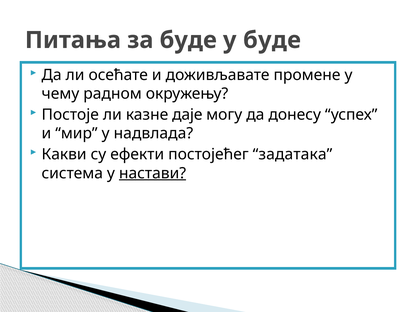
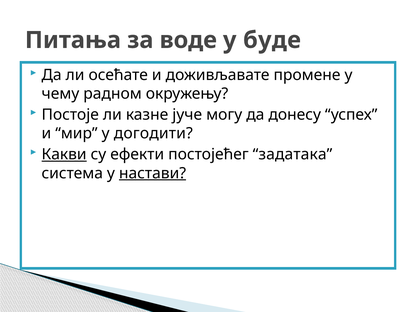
за буде: буде -> воде
даје: даје -> јуче
надвлада: надвлада -> догодити
Какви underline: none -> present
